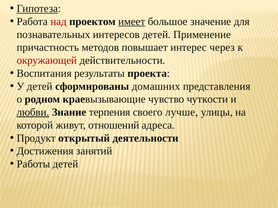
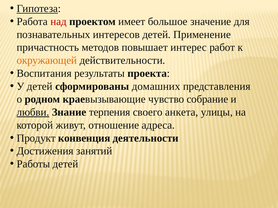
имеет underline: present -> none
через: через -> работ
окружающей colour: red -> orange
чуткости: чуткости -> собрание
лучше: лучше -> анкета
отношений: отношений -> отношение
открытый: открытый -> конвенция
